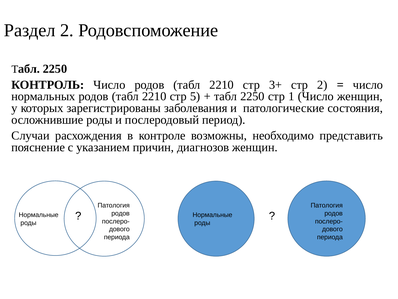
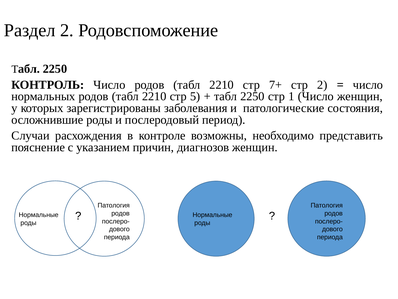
3+: 3+ -> 7+
